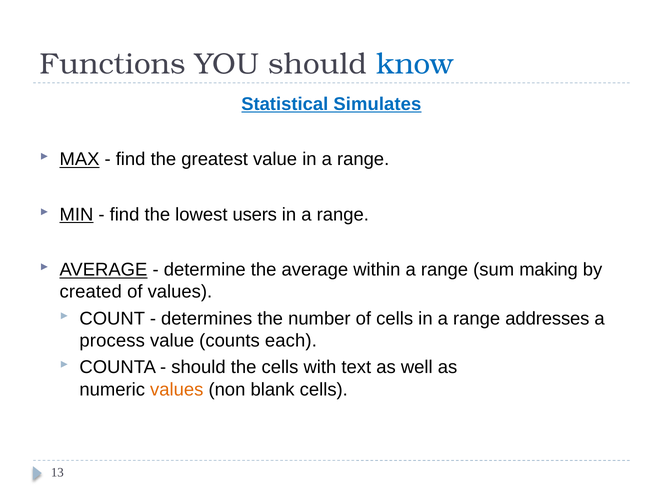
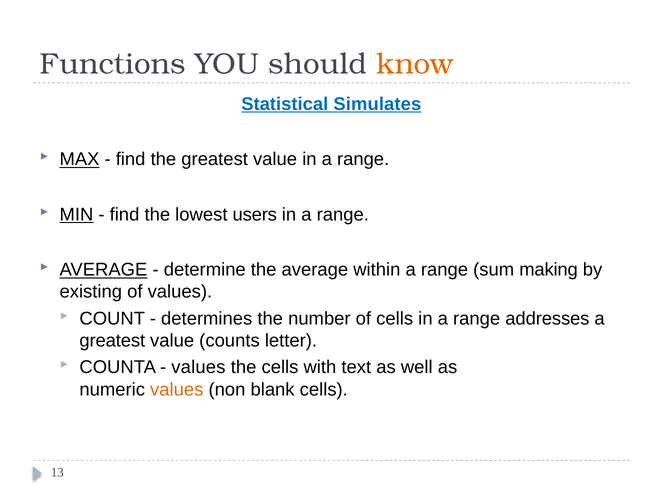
know colour: blue -> orange
created: created -> existing
process at (112, 341): process -> greatest
each: each -> letter
should at (198, 368): should -> values
